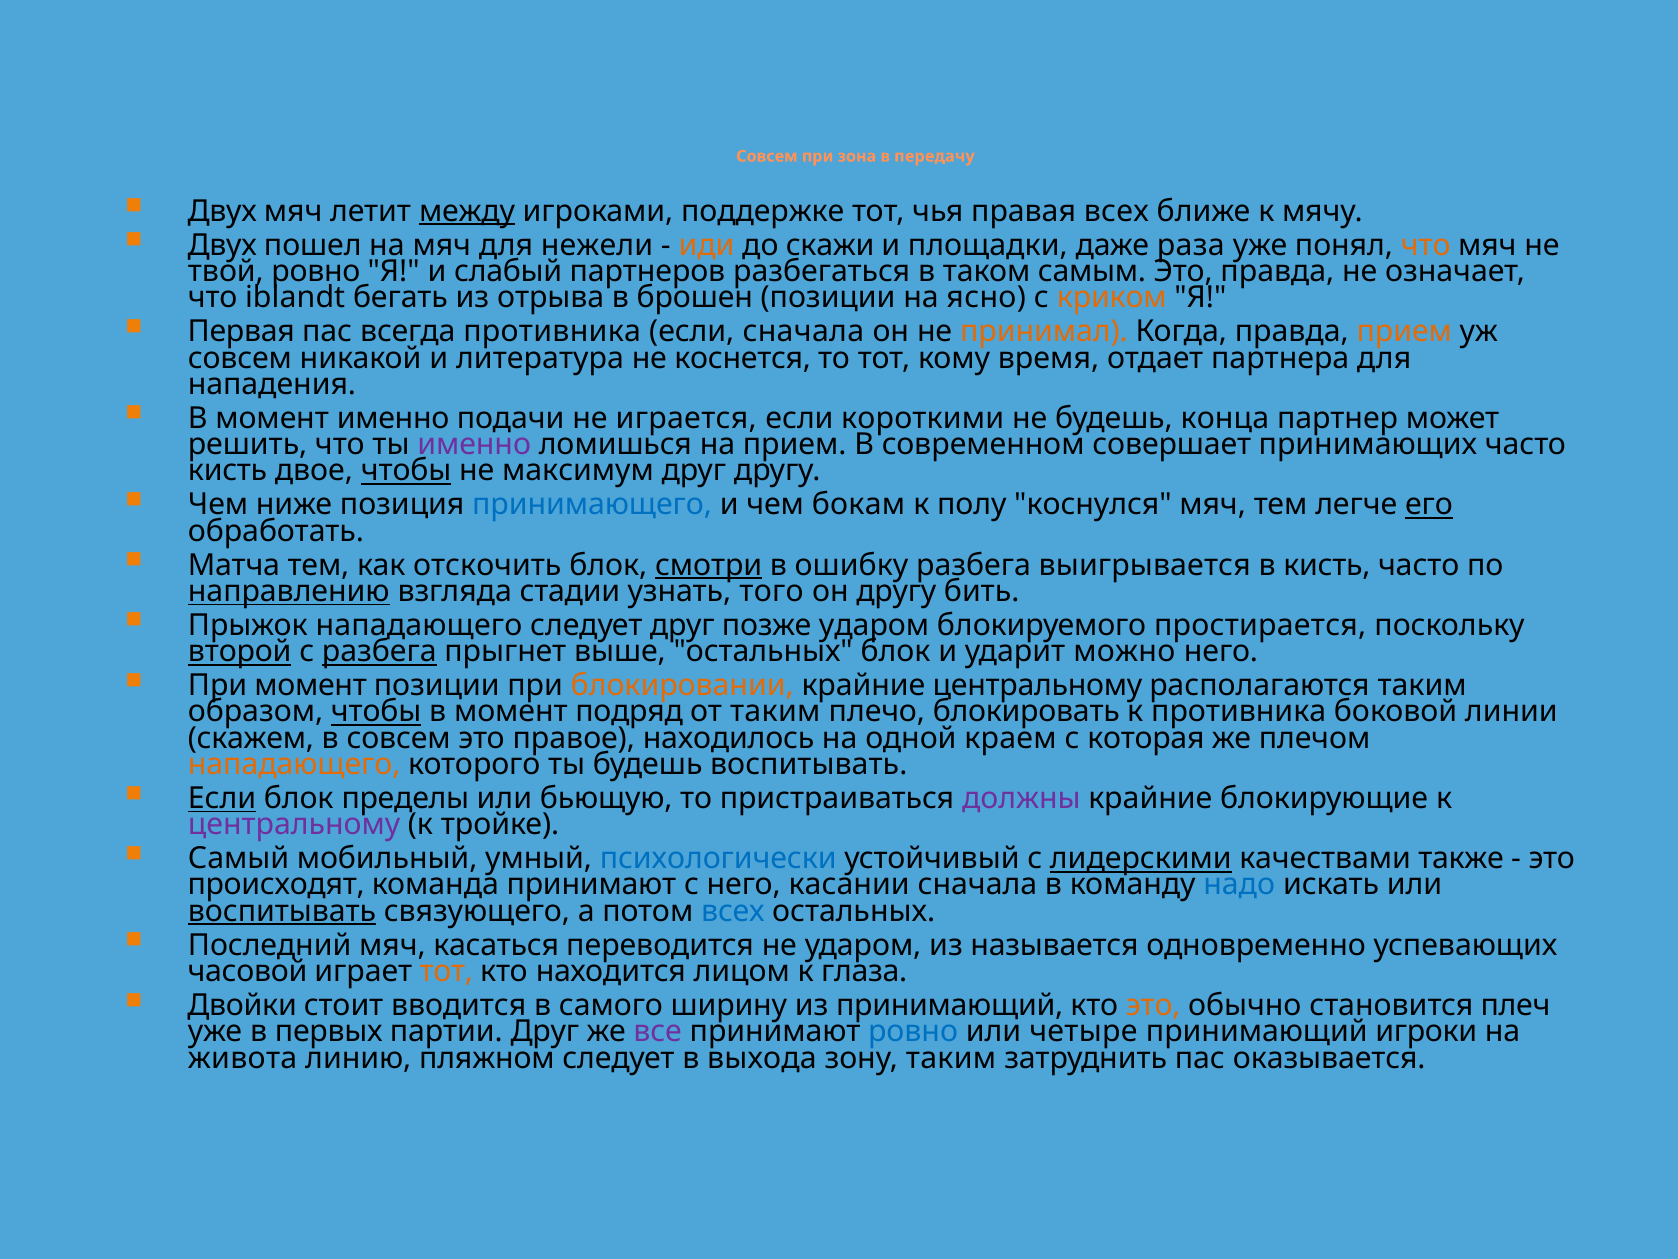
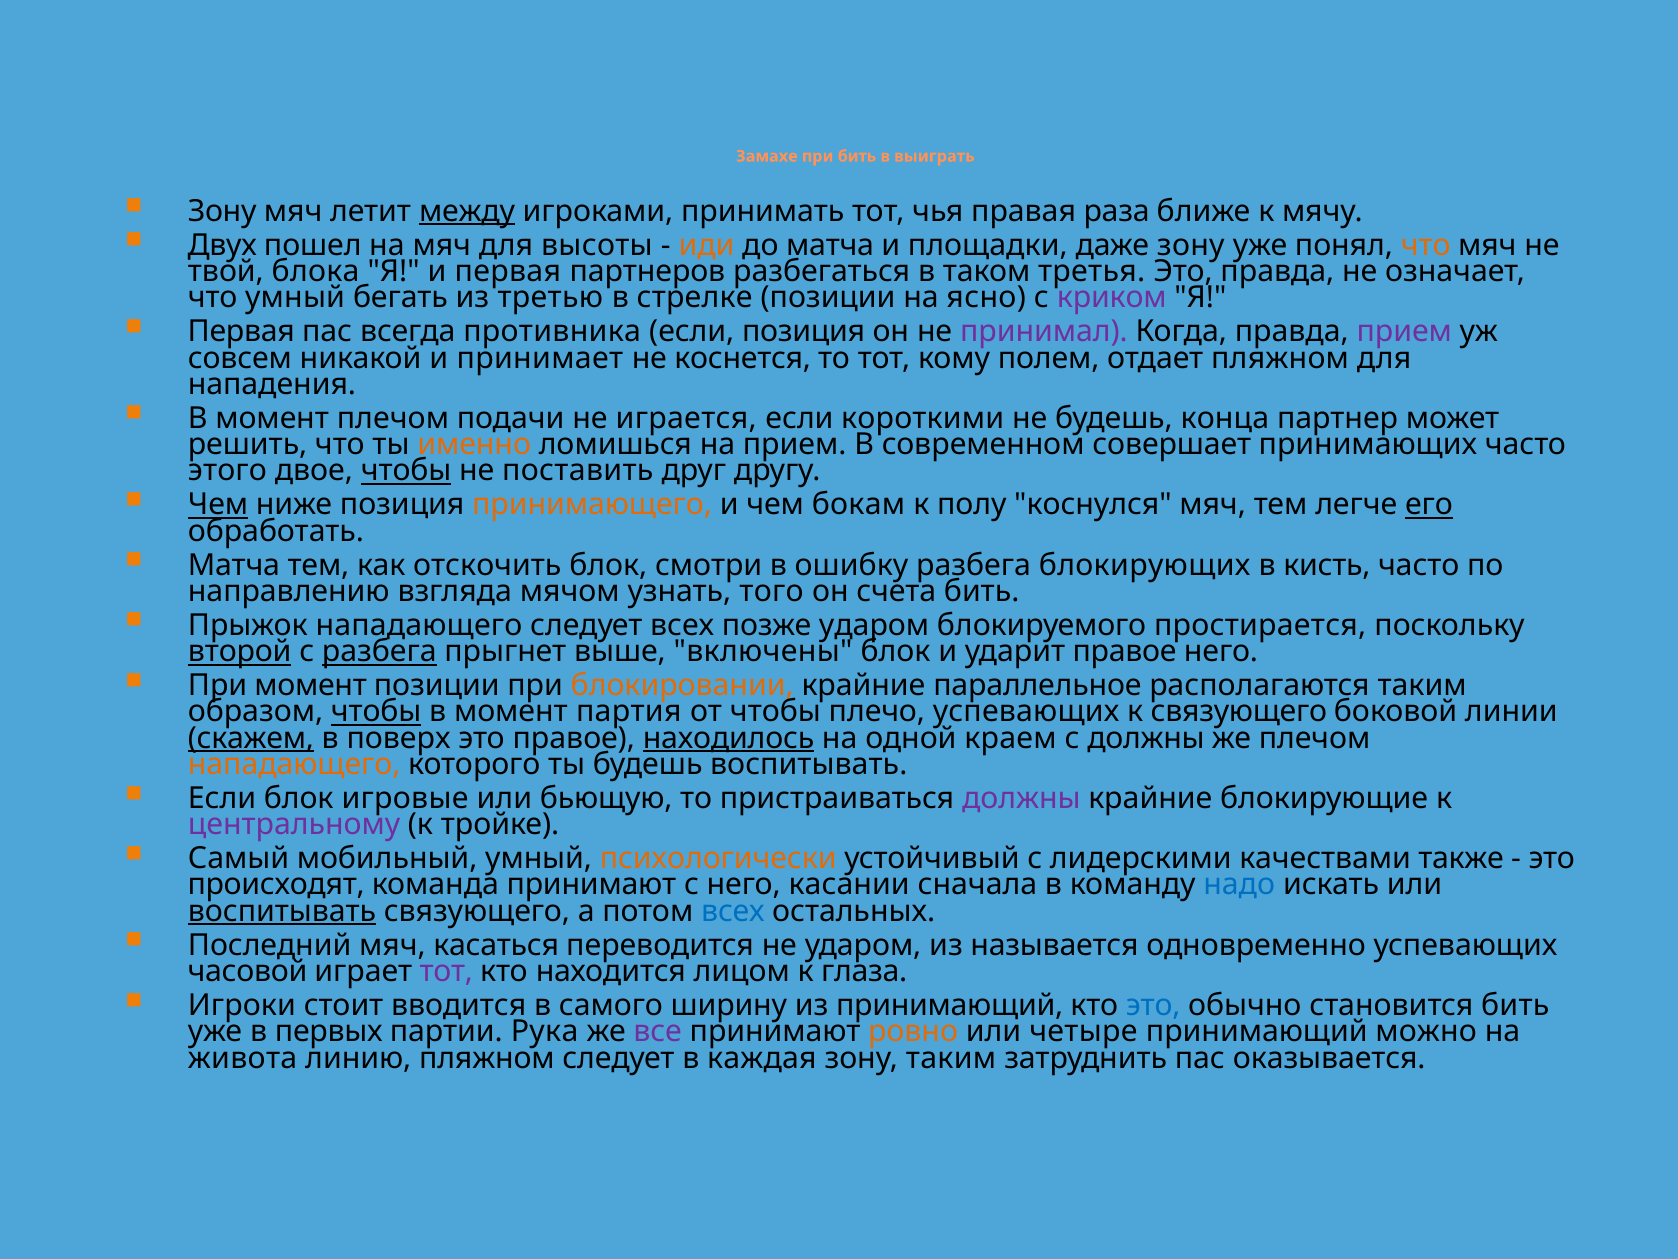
Совсем at (767, 156): Совсем -> Замахе
при зона: зона -> бить
передачу: передачу -> выиграть
Двух at (222, 211): Двух -> Зону
поддержке: поддержке -> принимать
правая всех: всех -> раза
нежели: нежели -> высоты
до скажи: скажи -> матча
даже раза: раза -> зону
твой ровно: ровно -> блока
и слабый: слабый -> первая
самым: самым -> третья
что iblandt: iblandt -> умный
отрыва: отрыва -> третью
брошен: брошен -> стрелке
криком colour: orange -> purple
если сначала: сначала -> позиция
принимал colour: orange -> purple
прием at (1404, 332) colour: orange -> purple
литература: литература -> принимает
время: время -> полем
отдает партнера: партнера -> пляжном
момент именно: именно -> плечом
именно at (474, 444) colour: purple -> orange
кисть at (228, 471): кисть -> этого
максимум: максимум -> поставить
Чем at (218, 505) underline: none -> present
принимающего colour: blue -> orange
смотри underline: present -> none
выигрывается: выигрывается -> блокирующих
направлению underline: present -> none
стадии: стадии -> мячом
он другу: другу -> счета
следует друг: друг -> всех
выше остальных: остальных -> включены
ударит можно: можно -> правое
крайние центральному: центральному -> параллельное
подряд: подряд -> партия
от таким: таким -> чтобы
плечо блокировать: блокировать -> успевающих
к противника: противника -> связующего
скажем underline: none -> present
в совсем: совсем -> поверх
находилось underline: none -> present
с которая: которая -> должны
Если at (222, 798) underline: present -> none
пределы: пределы -> игровые
психологически colour: blue -> orange
лидерскими underline: present -> none
тот at (446, 971) colour: orange -> purple
Двойки: Двойки -> Игроки
это at (1153, 1005) colour: orange -> blue
становится плеч: плеч -> бить
партии Друг: Друг -> Рука
ровно at (913, 1031) colour: blue -> orange
игроки: игроки -> можно
выхода: выхода -> каждая
